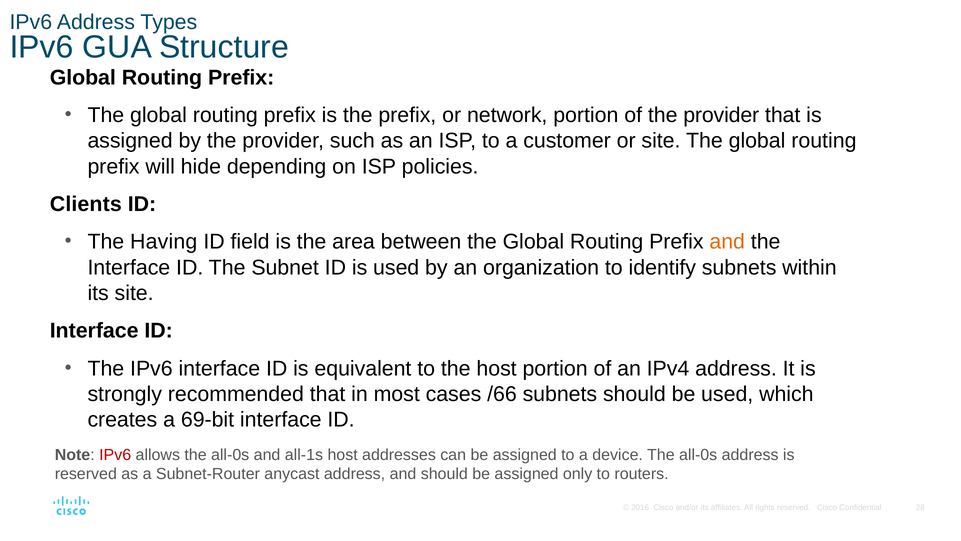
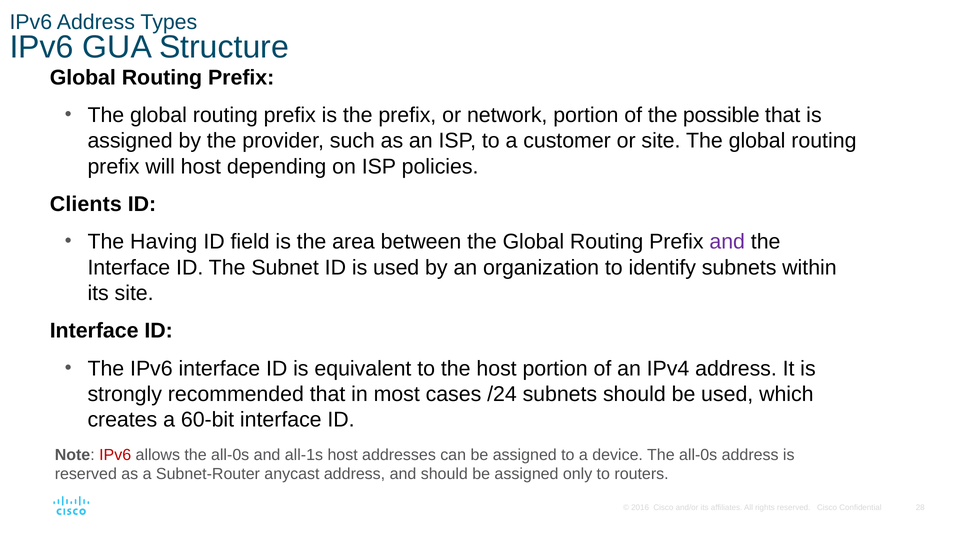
of the provider: provider -> possible
will hide: hide -> host
and at (727, 242) colour: orange -> purple
/66: /66 -> /24
69-bit: 69-bit -> 60-bit
